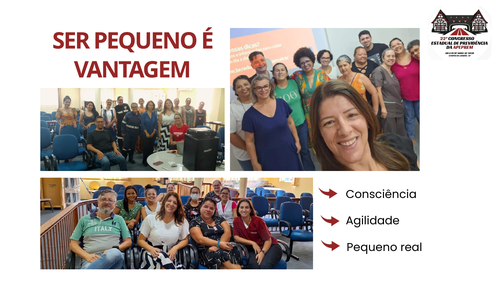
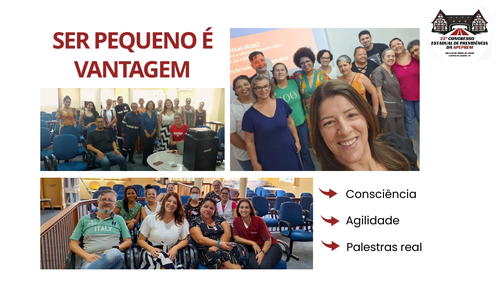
Pequeno at (372, 248): Pequeno -> Palestras
